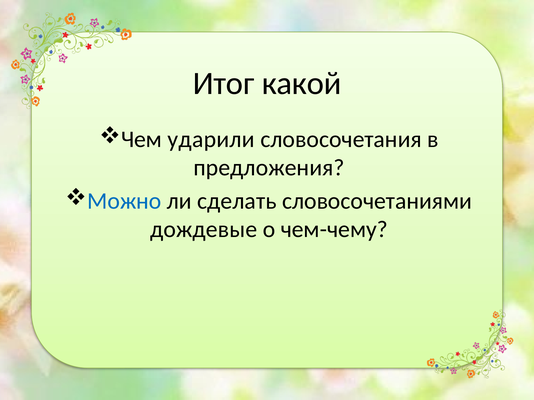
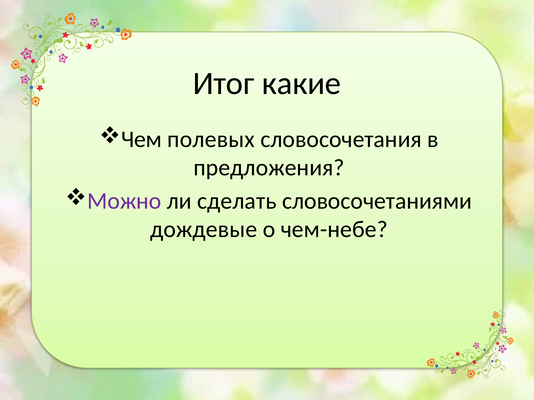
какой: какой -> какие
ударили: ударили -> полевых
Можно colour: blue -> purple
чем-чему: чем-чему -> чем-небе
